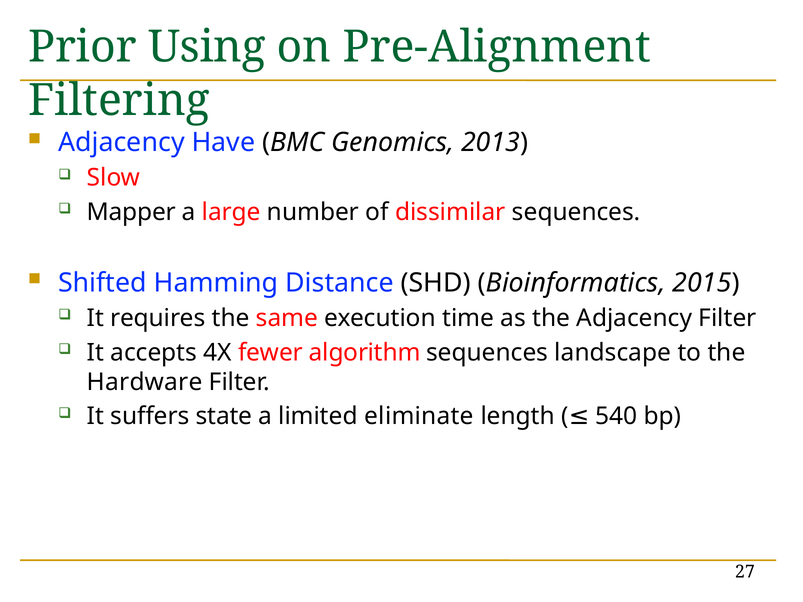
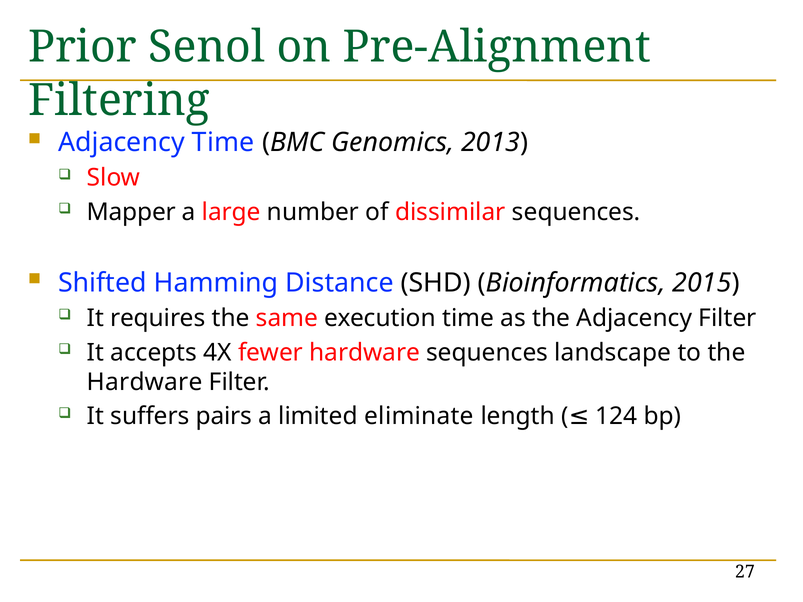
Using: Using -> Senol
Adjacency Have: Have -> Time
fewer algorithm: algorithm -> hardware
state: state -> pairs
540: 540 -> 124
